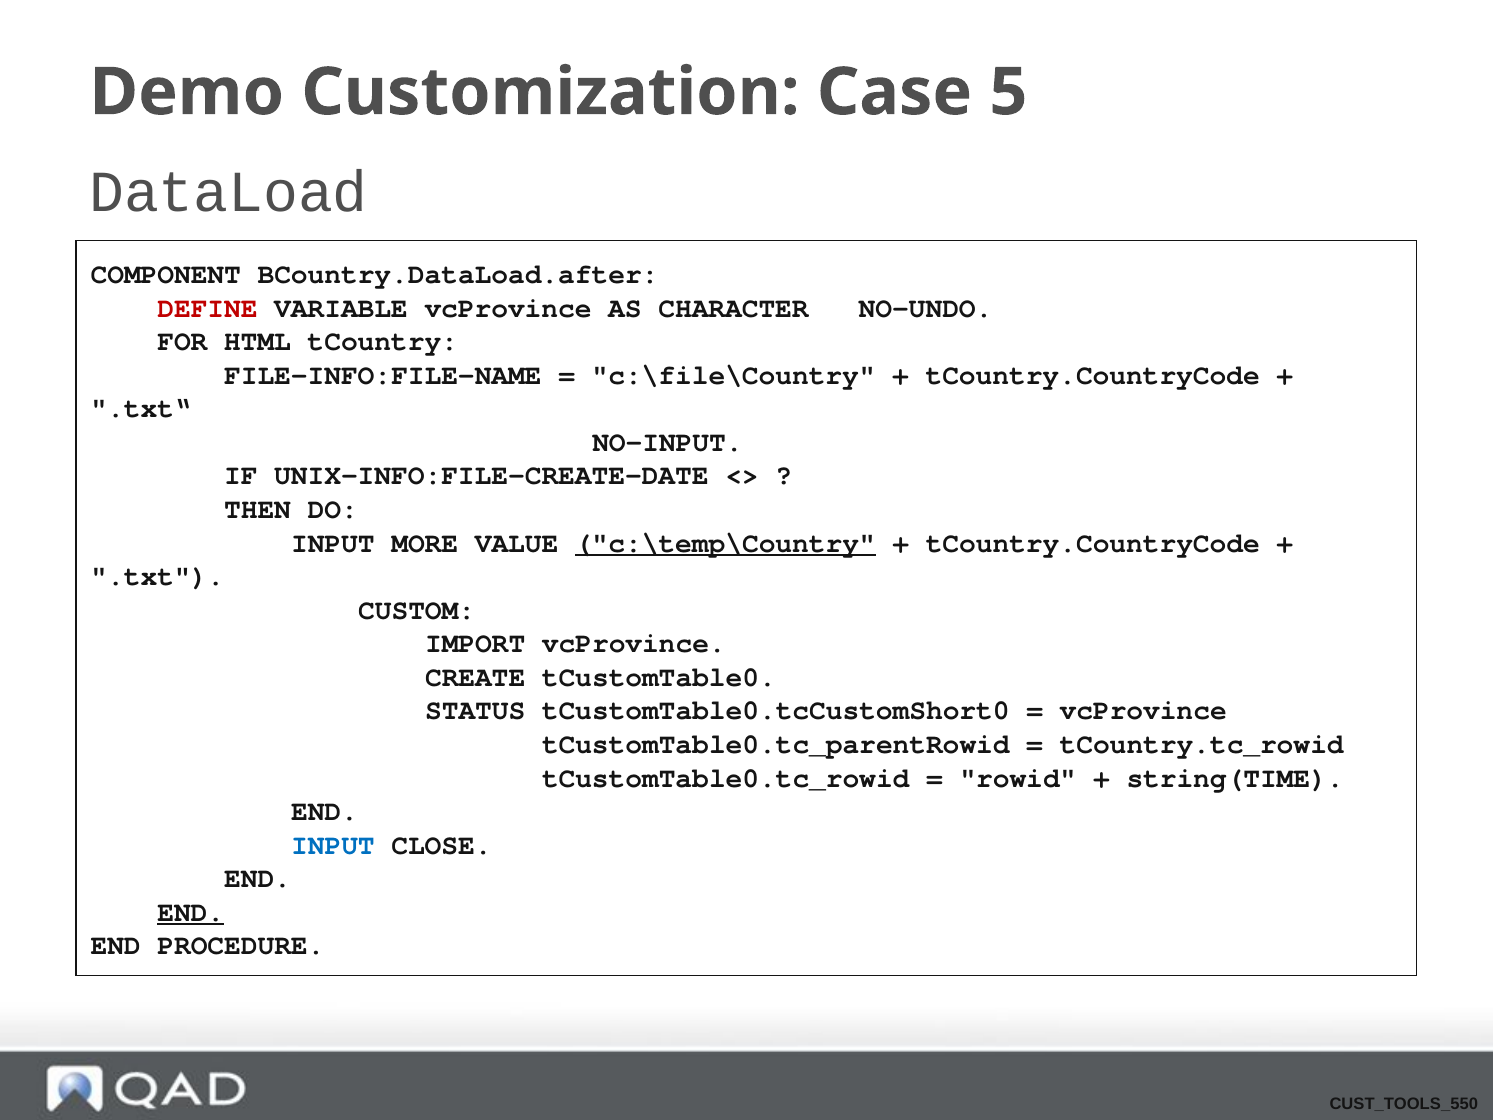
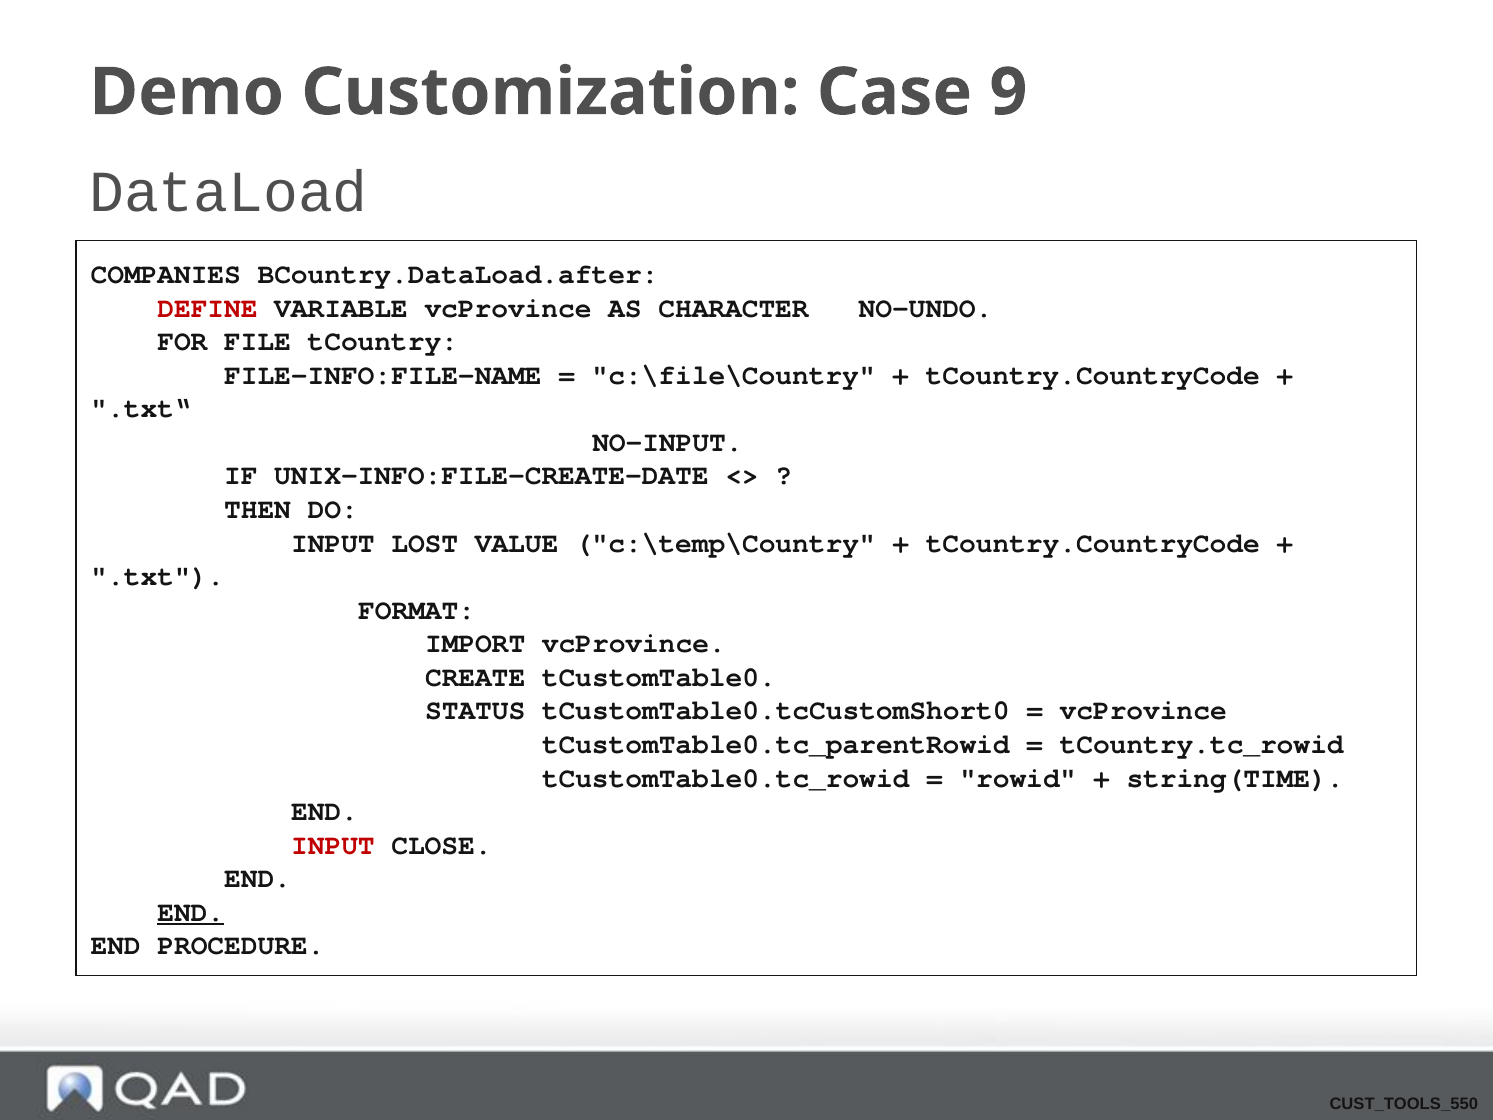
5: 5 -> 9
COMPONENT: COMPONENT -> COMPANIES
HTML: HTML -> FILE
MORE: MORE -> LOST
c:\temp\Country at (725, 543) underline: present -> none
CUSTOM: CUSTOM -> FORMAT
INPUT at (333, 845) colour: blue -> red
